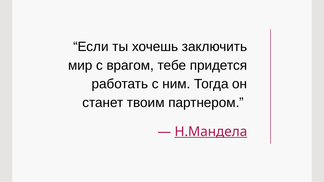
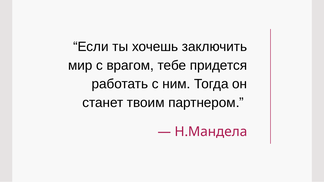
Н.Мандела underline: present -> none
